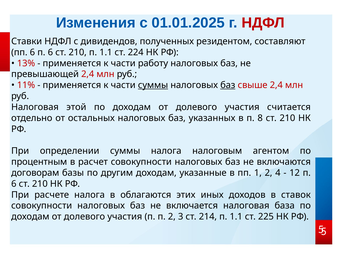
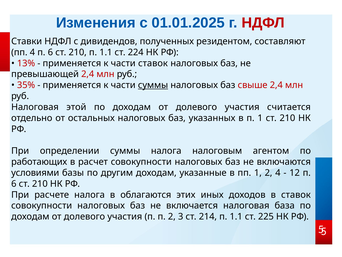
пп 6: 6 -> 4
части работу: работу -> ставок
11%: 11% -> 35%
баз at (228, 85) underline: present -> none
п 8: 8 -> 1
процентным: процентным -> работающих
договорам: договорам -> условиями
